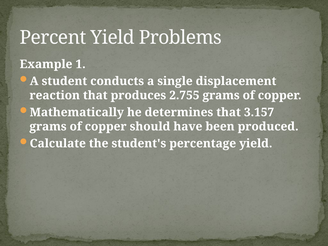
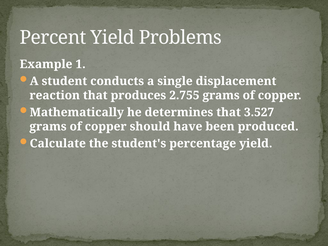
3.157: 3.157 -> 3.527
